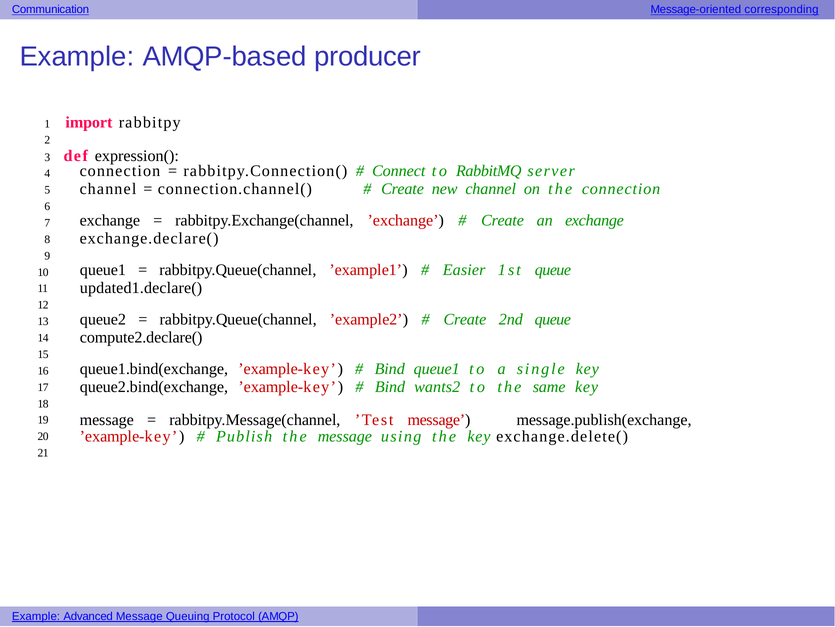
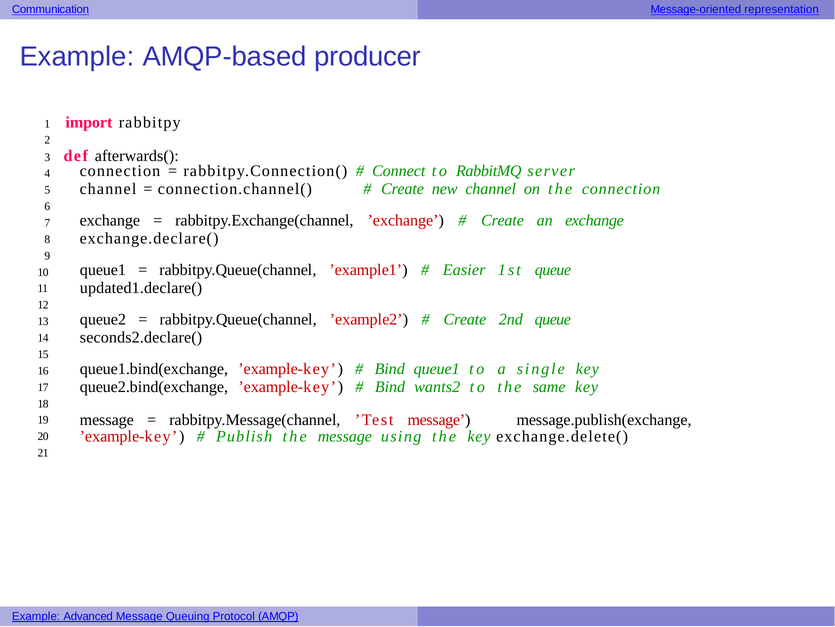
corresponding: corresponding -> representation
expression(: expression( -> afterwards(
compute2.declare(: compute2.declare( -> seconds2.declare(
